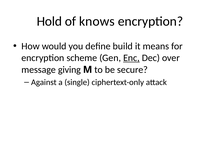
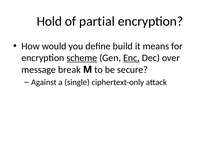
knows: knows -> partial
scheme underline: none -> present
giving: giving -> break
